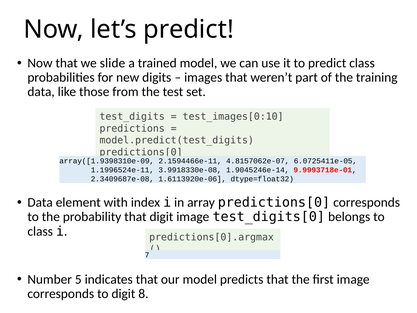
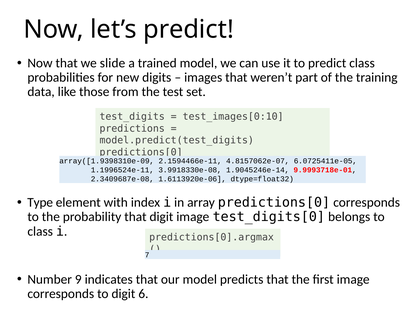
Data at (40, 202): Data -> Type
5: 5 -> 9
8: 8 -> 6
